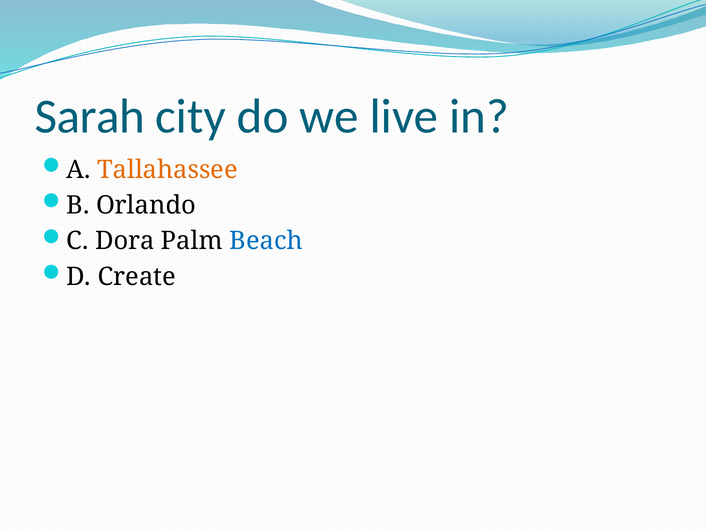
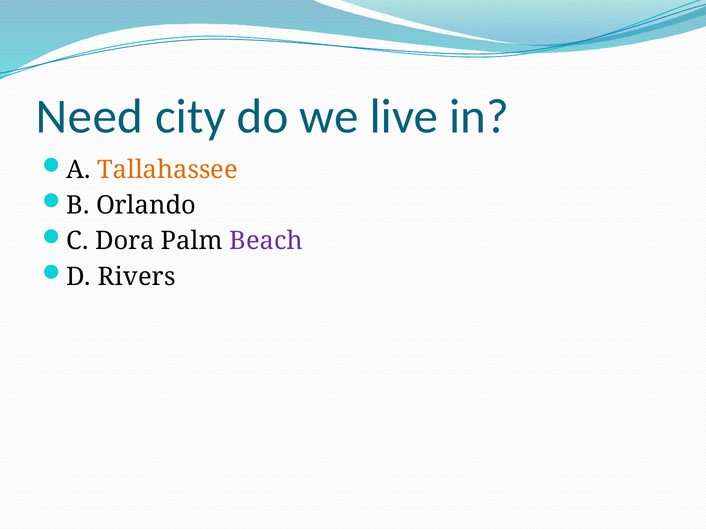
Sarah: Sarah -> Need
Beach colour: blue -> purple
Create: Create -> Rivers
